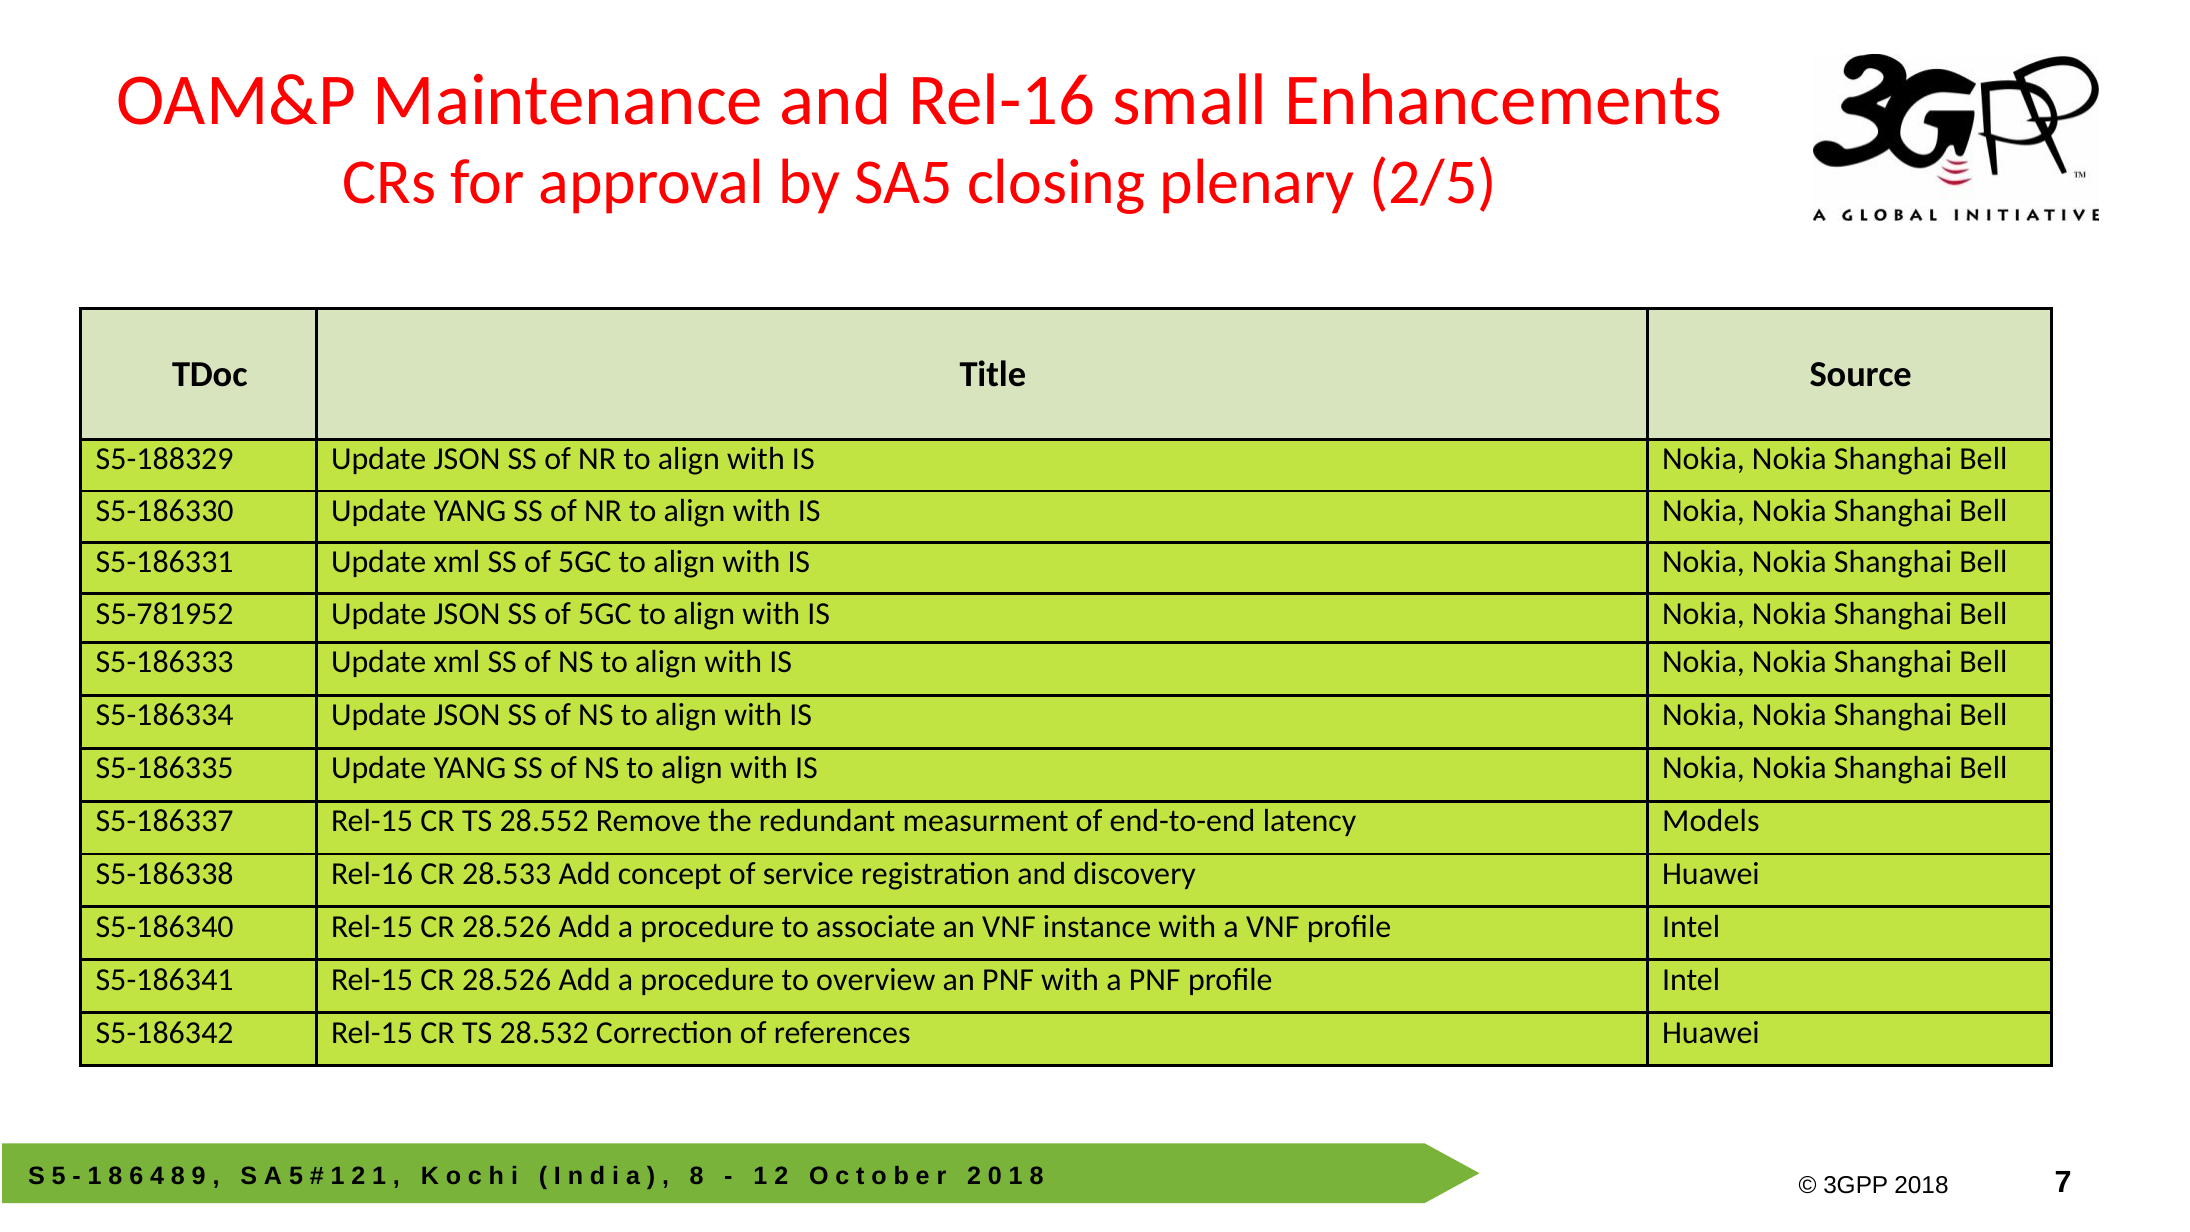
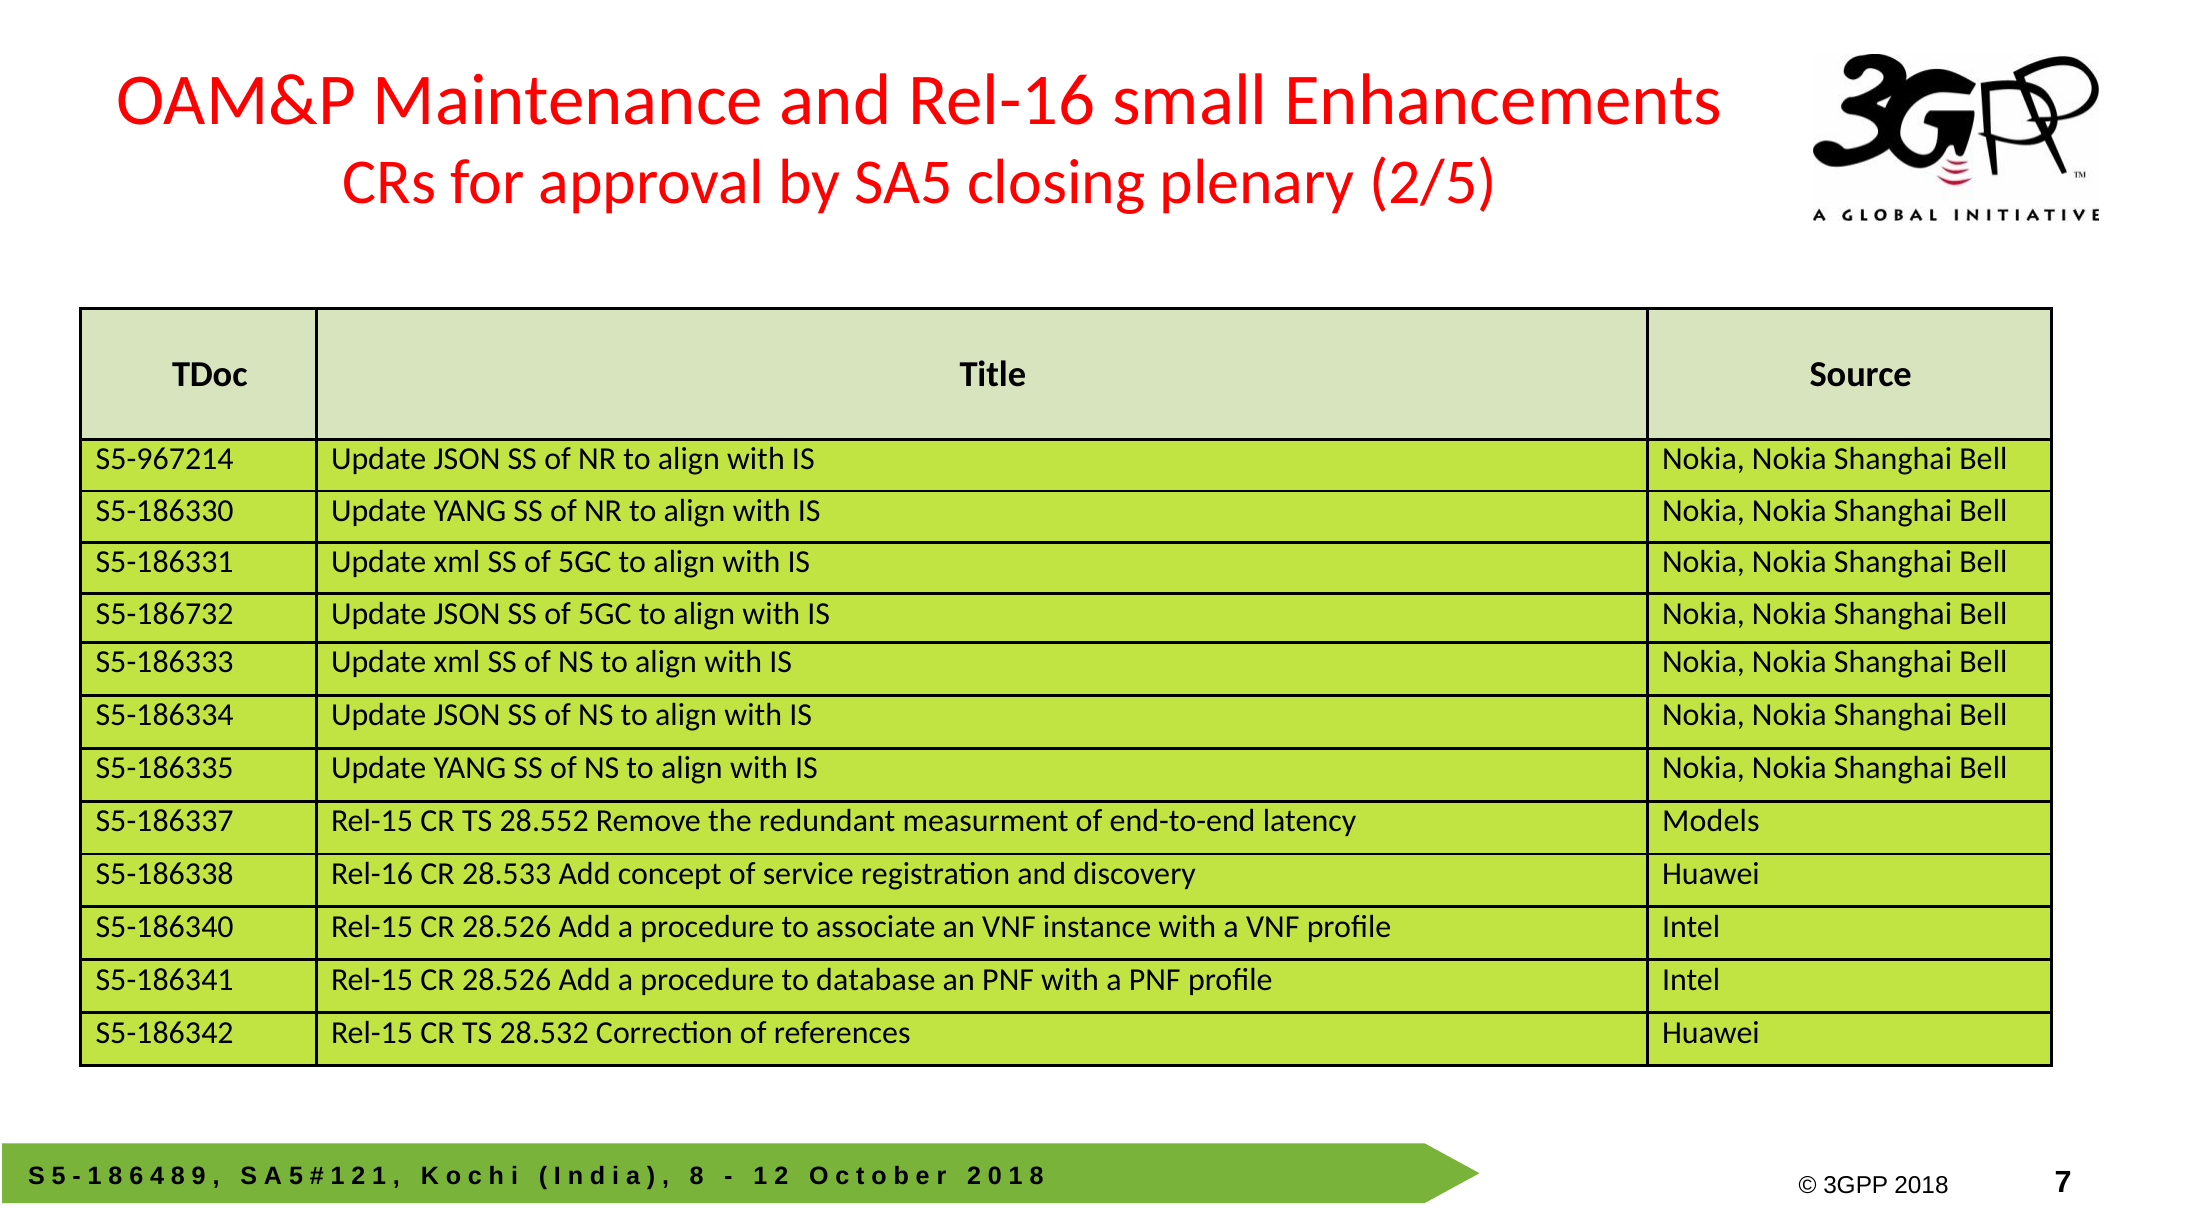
S5-188329: S5-188329 -> S5-967214
S5-781952: S5-781952 -> S5-186732
overview: overview -> database
